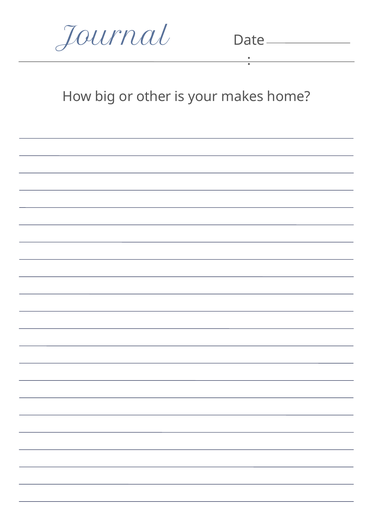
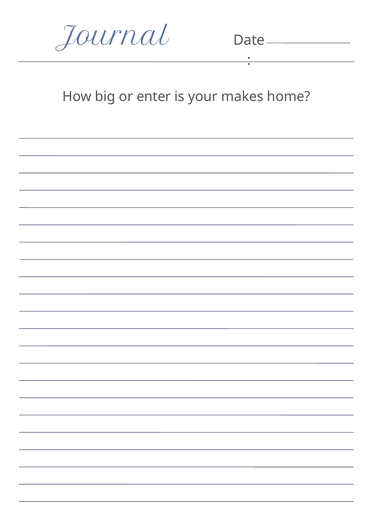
other: other -> enter
